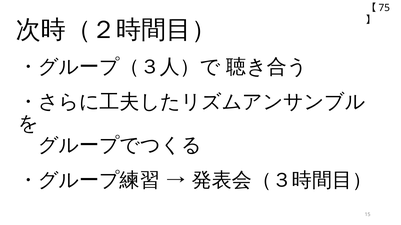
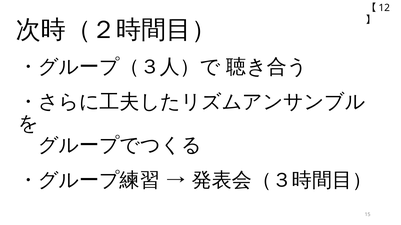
75: 75 -> 12
